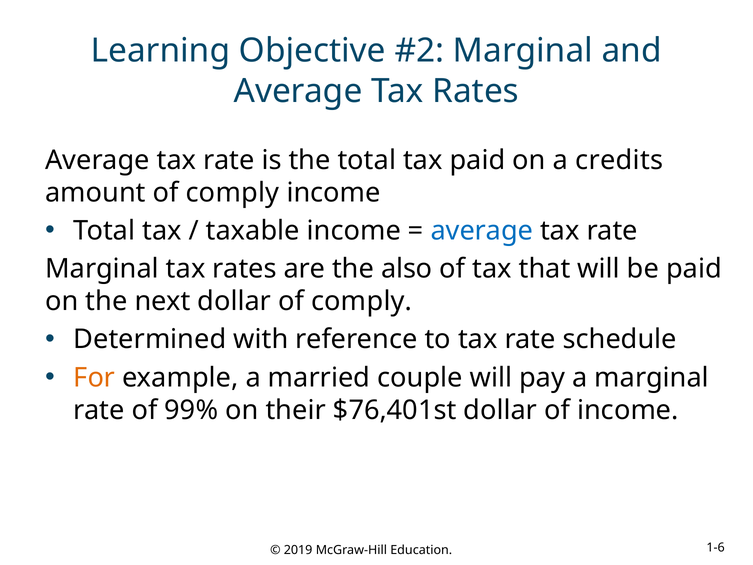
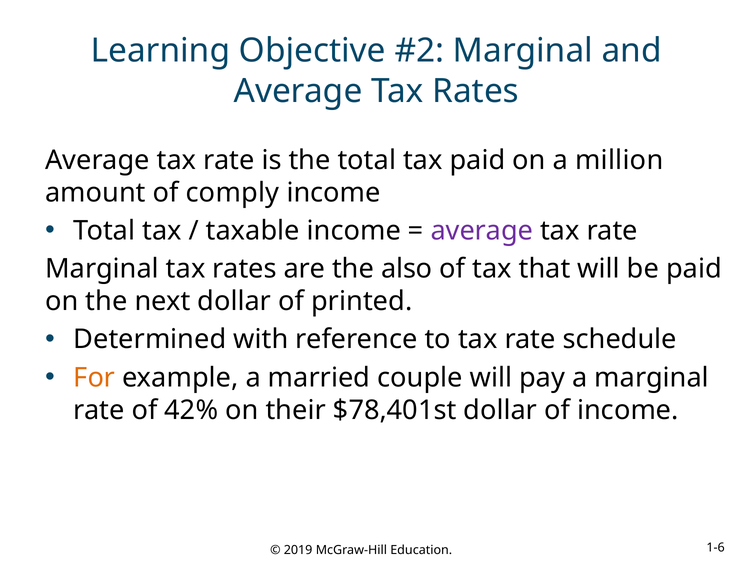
credits: credits -> million
average at (482, 231) colour: blue -> purple
dollar of comply: comply -> printed
99%: 99% -> 42%
$76,401st: $76,401st -> $78,401st
